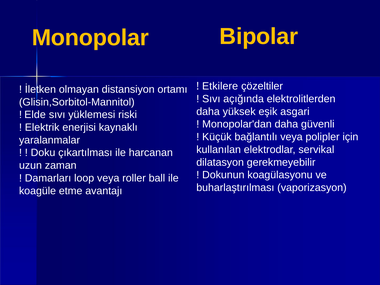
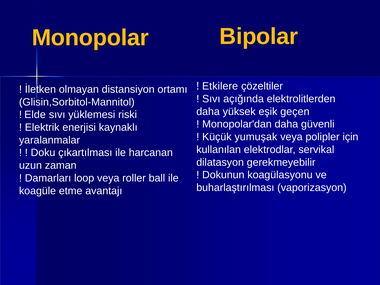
asgari: asgari -> geçen
bağlantılı: bağlantılı -> yumuşak
